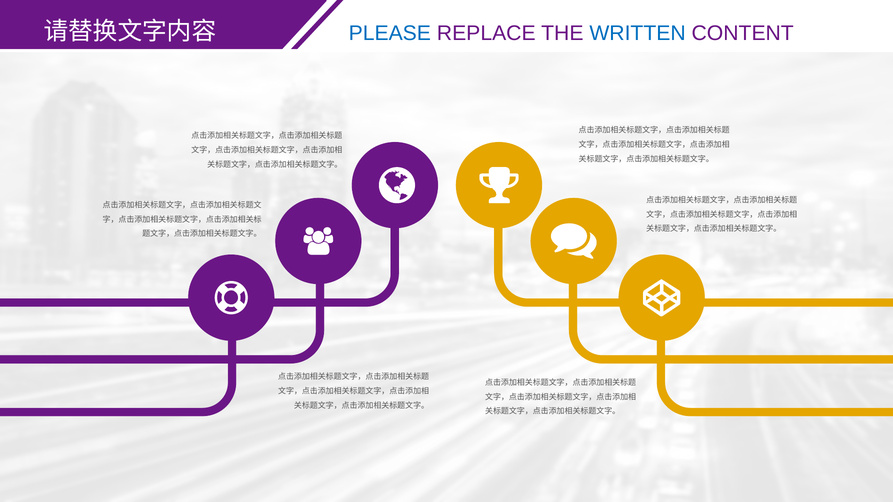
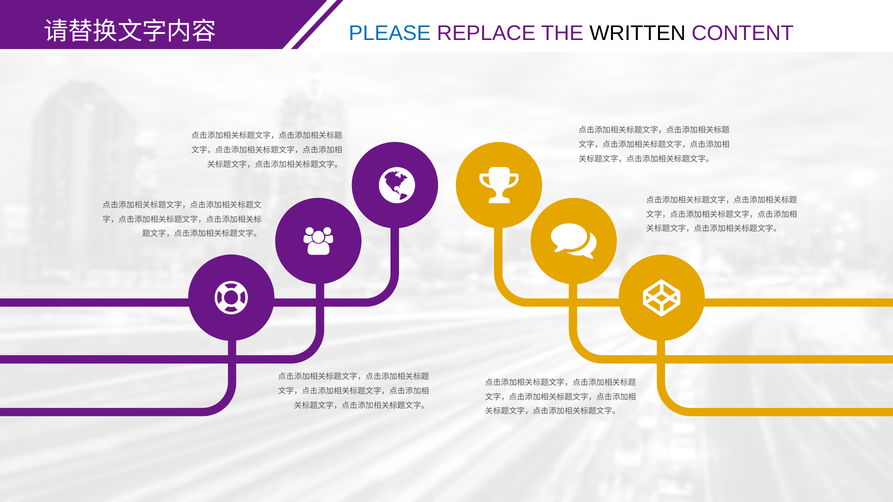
WRITTEN colour: blue -> black
